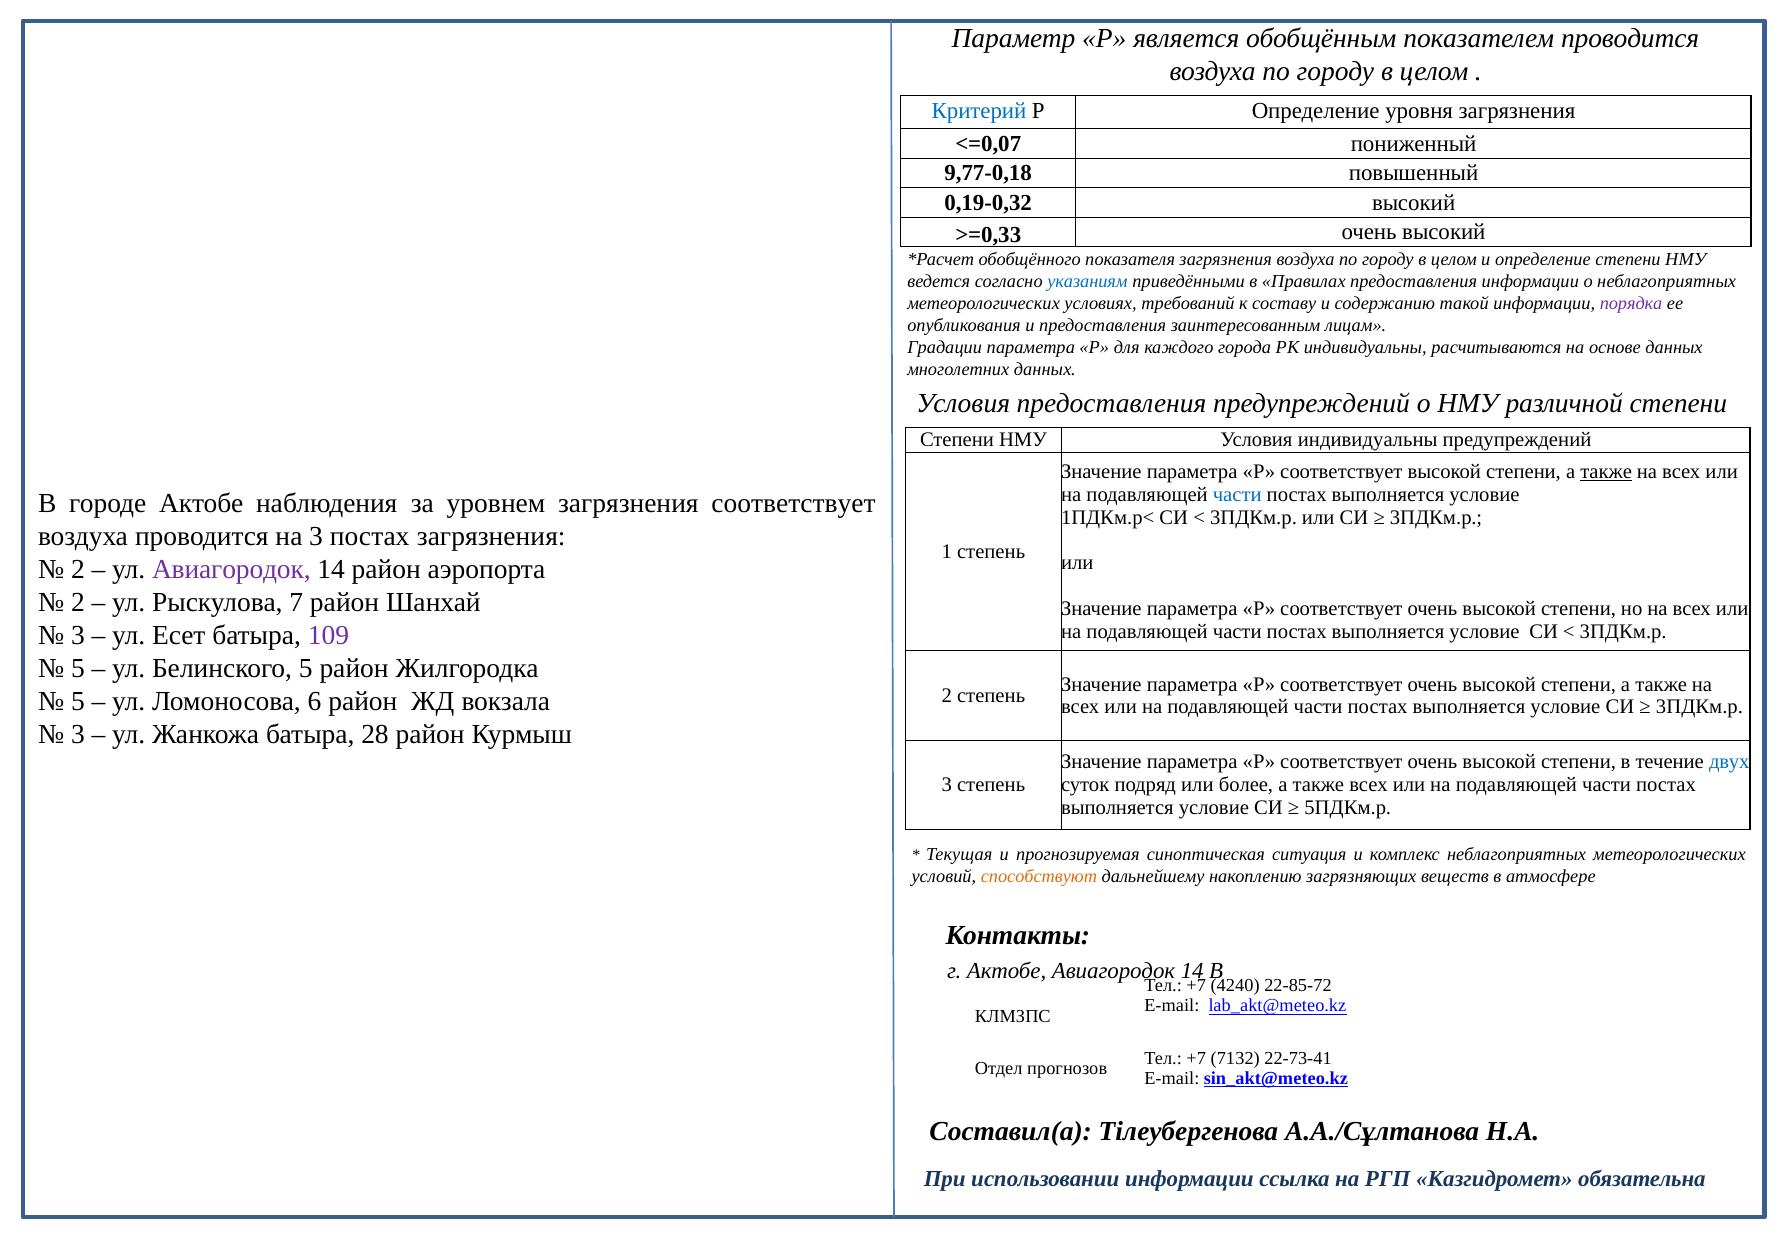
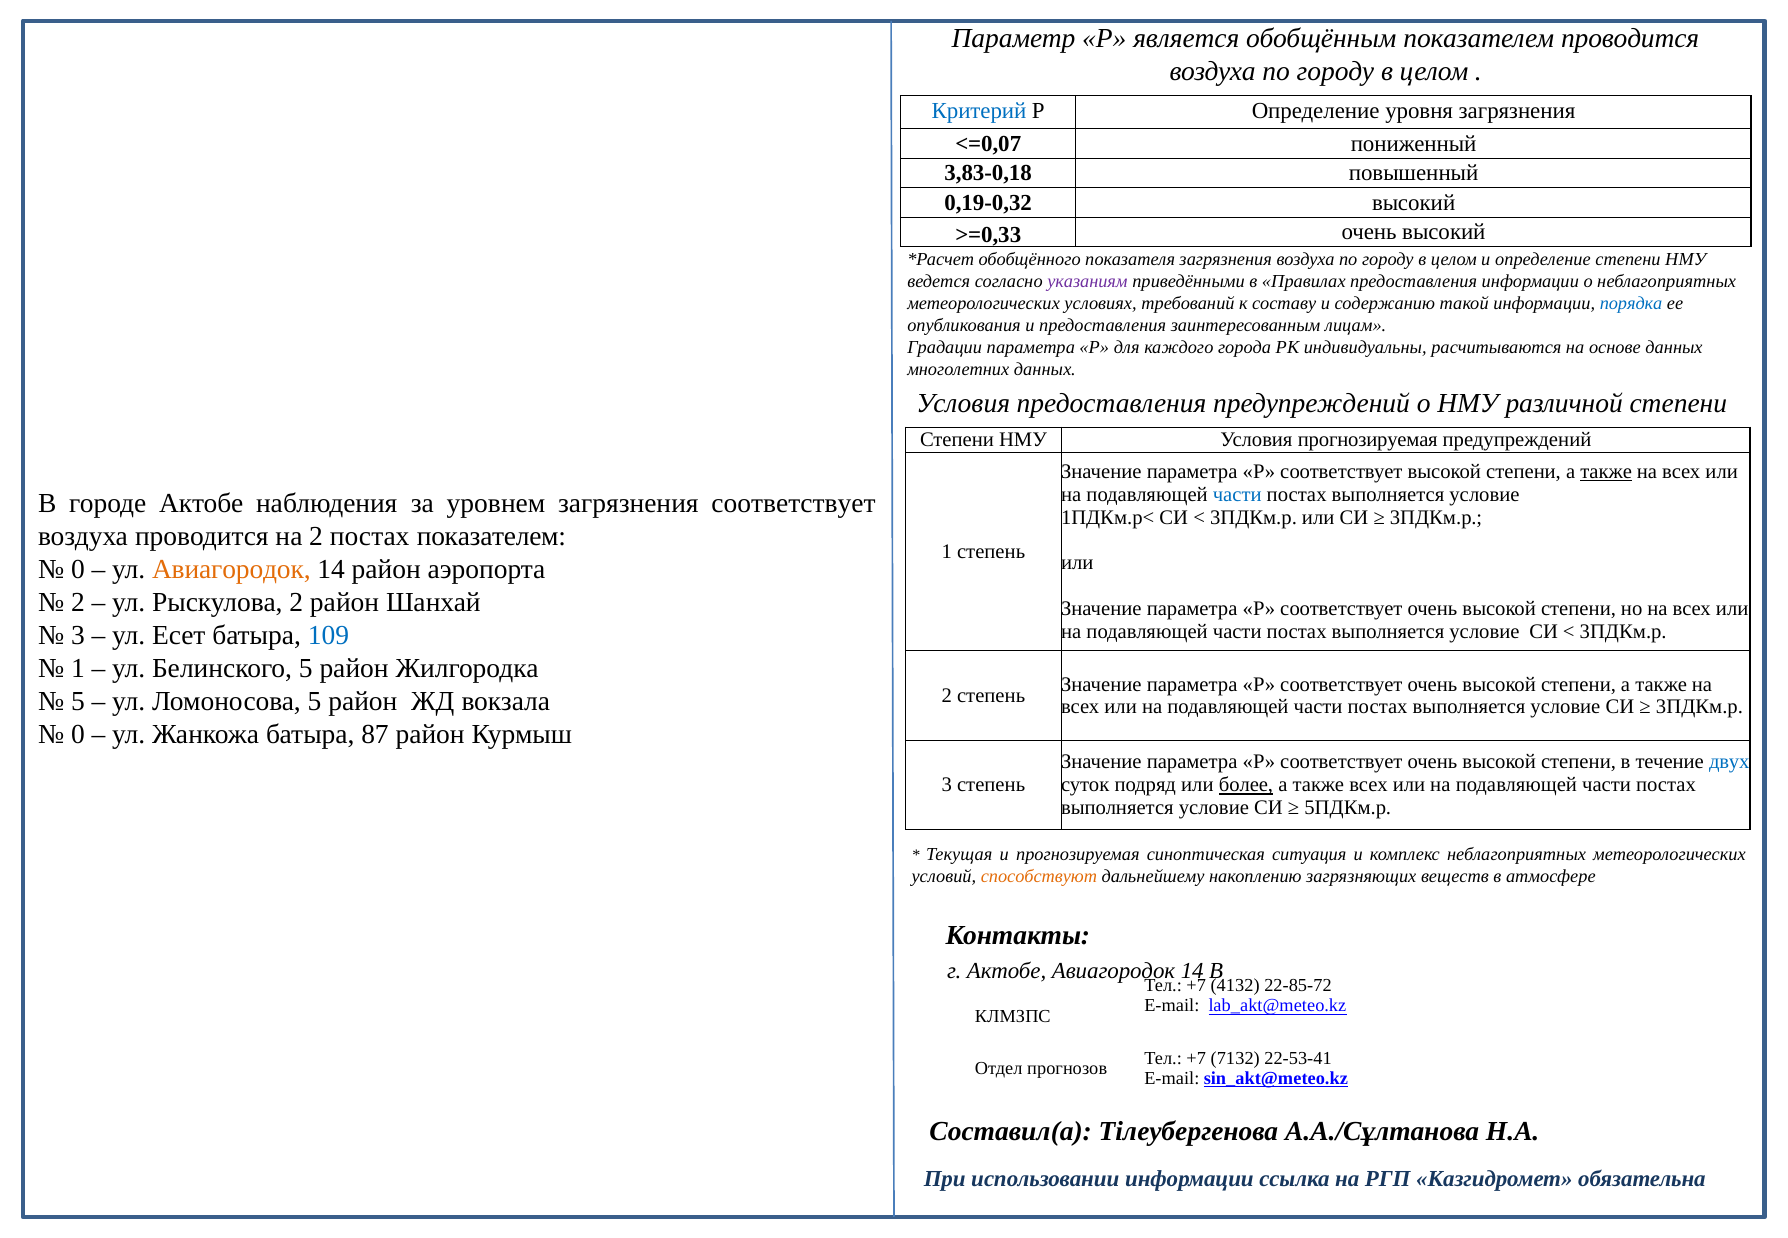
9,77-0,18: 9,77-0,18 -> 3,83-0,18
указаниям colour: blue -> purple
порядка colour: purple -> blue
Условия индивидуальны: индивидуальны -> прогнозируемая
на 3: 3 -> 2
постах загрязнения: загрязнения -> показателем
2 at (78, 570): 2 -> 0
Авиагородок at (231, 570) colour: purple -> orange
Рыскулова 7: 7 -> 2
109 colour: purple -> blue
5 at (78, 669): 5 -> 1
Ломоносова 6: 6 -> 5
3 at (78, 735): 3 -> 0
28: 28 -> 87
более underline: none -> present
4240: 4240 -> 4132
22-73-41: 22-73-41 -> 22-53-41
